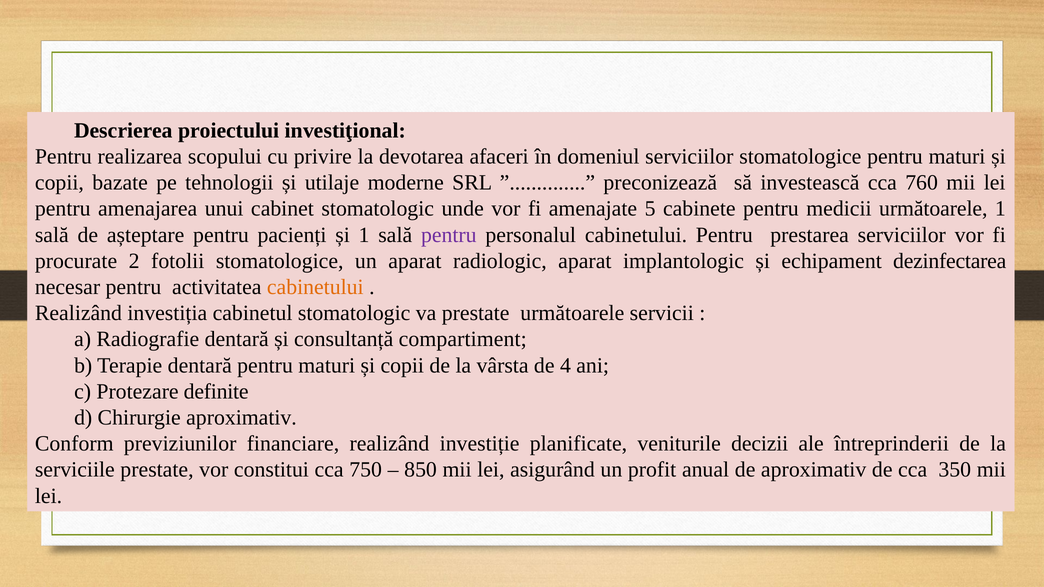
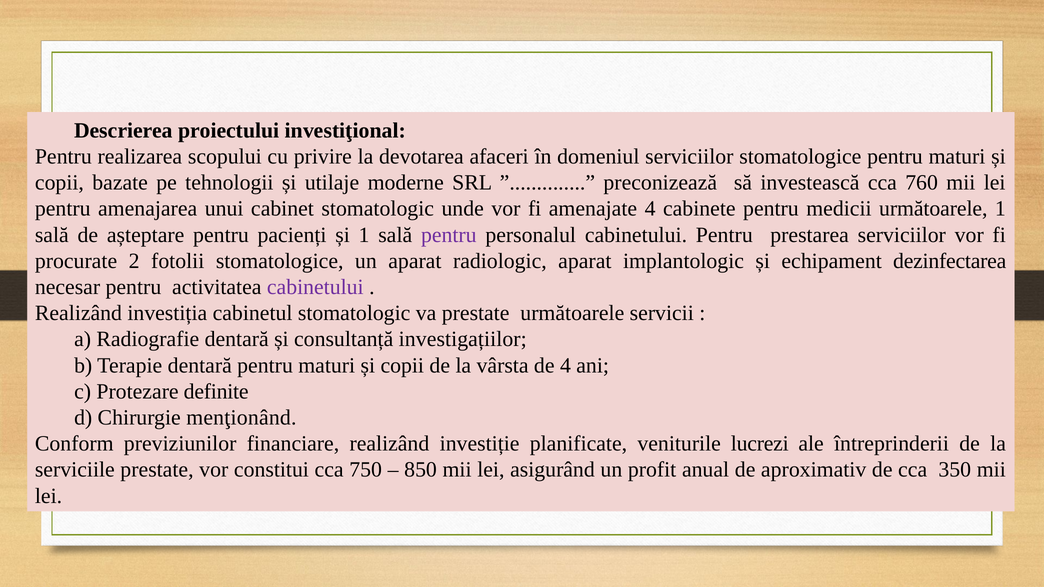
amenajate 5: 5 -> 4
cabinetului at (315, 287) colour: orange -> purple
compartiment: compartiment -> investigațiilor
Chirurgie aproximativ: aproximativ -> menţionând
decizii: decizii -> lucrezi
